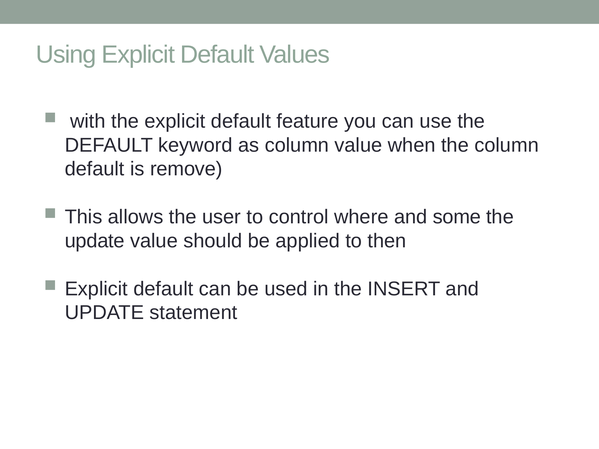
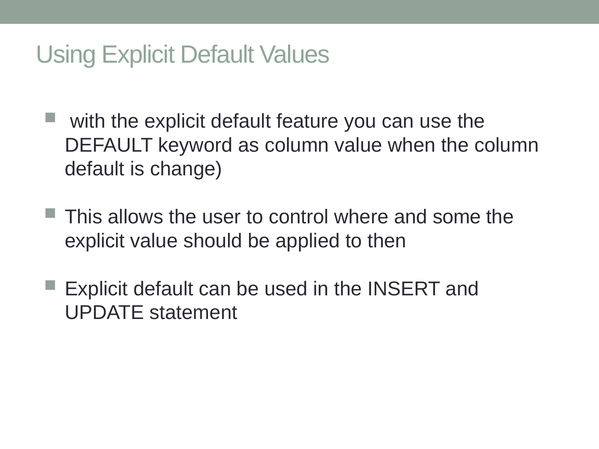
remove: remove -> change
update at (95, 241): update -> explicit
